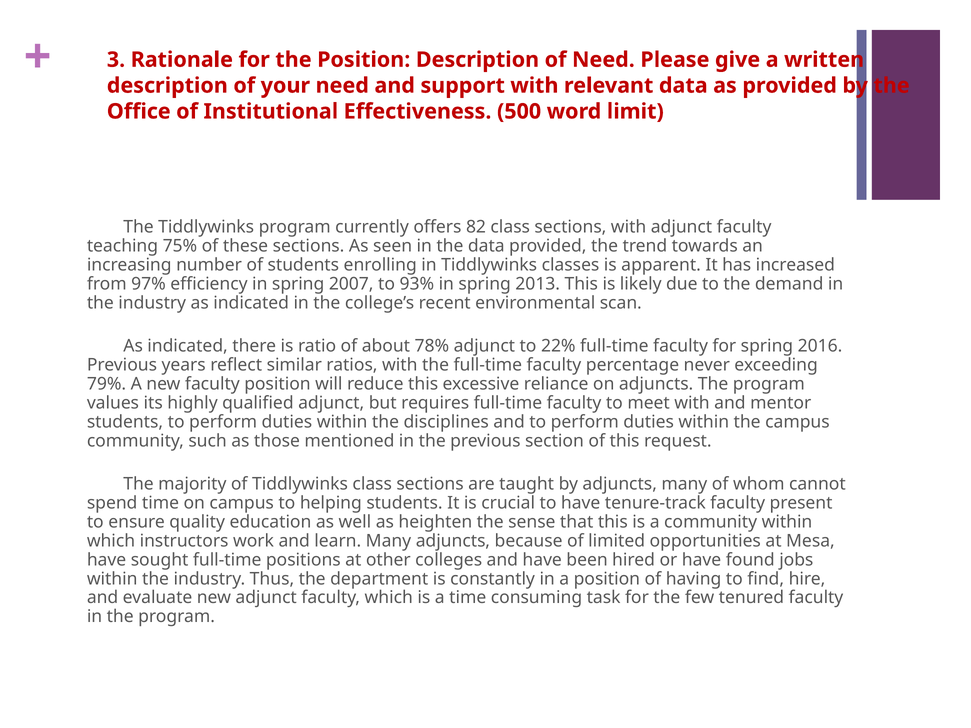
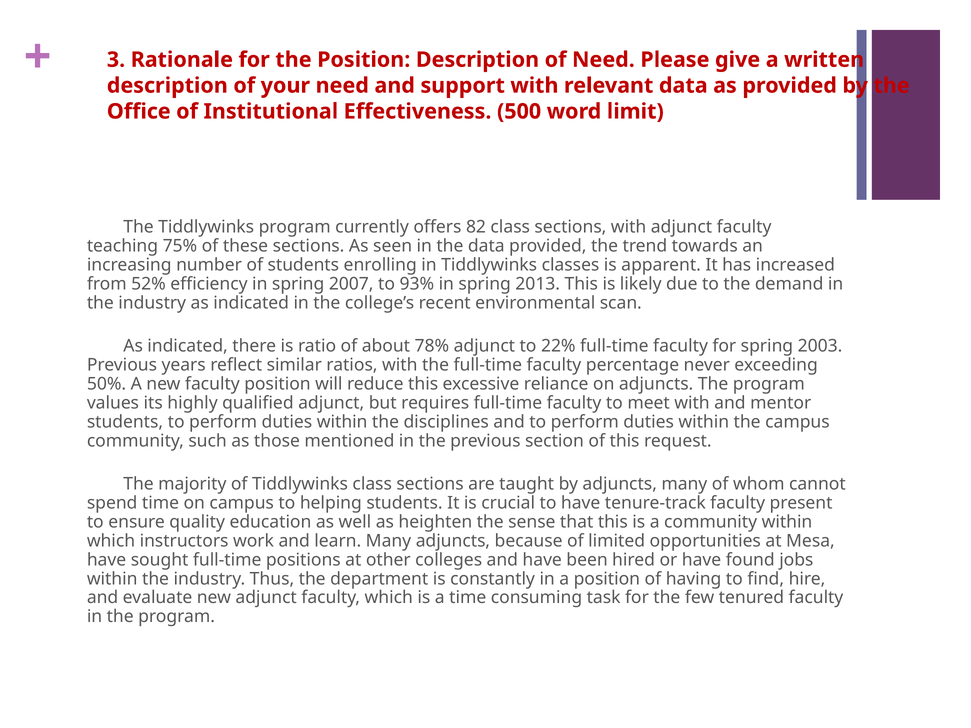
97%: 97% -> 52%
2016: 2016 -> 2003
79%: 79% -> 50%
